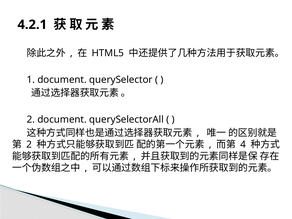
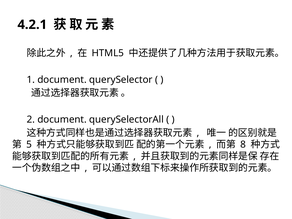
2 at (29, 145): 2 -> 5
4: 4 -> 8
